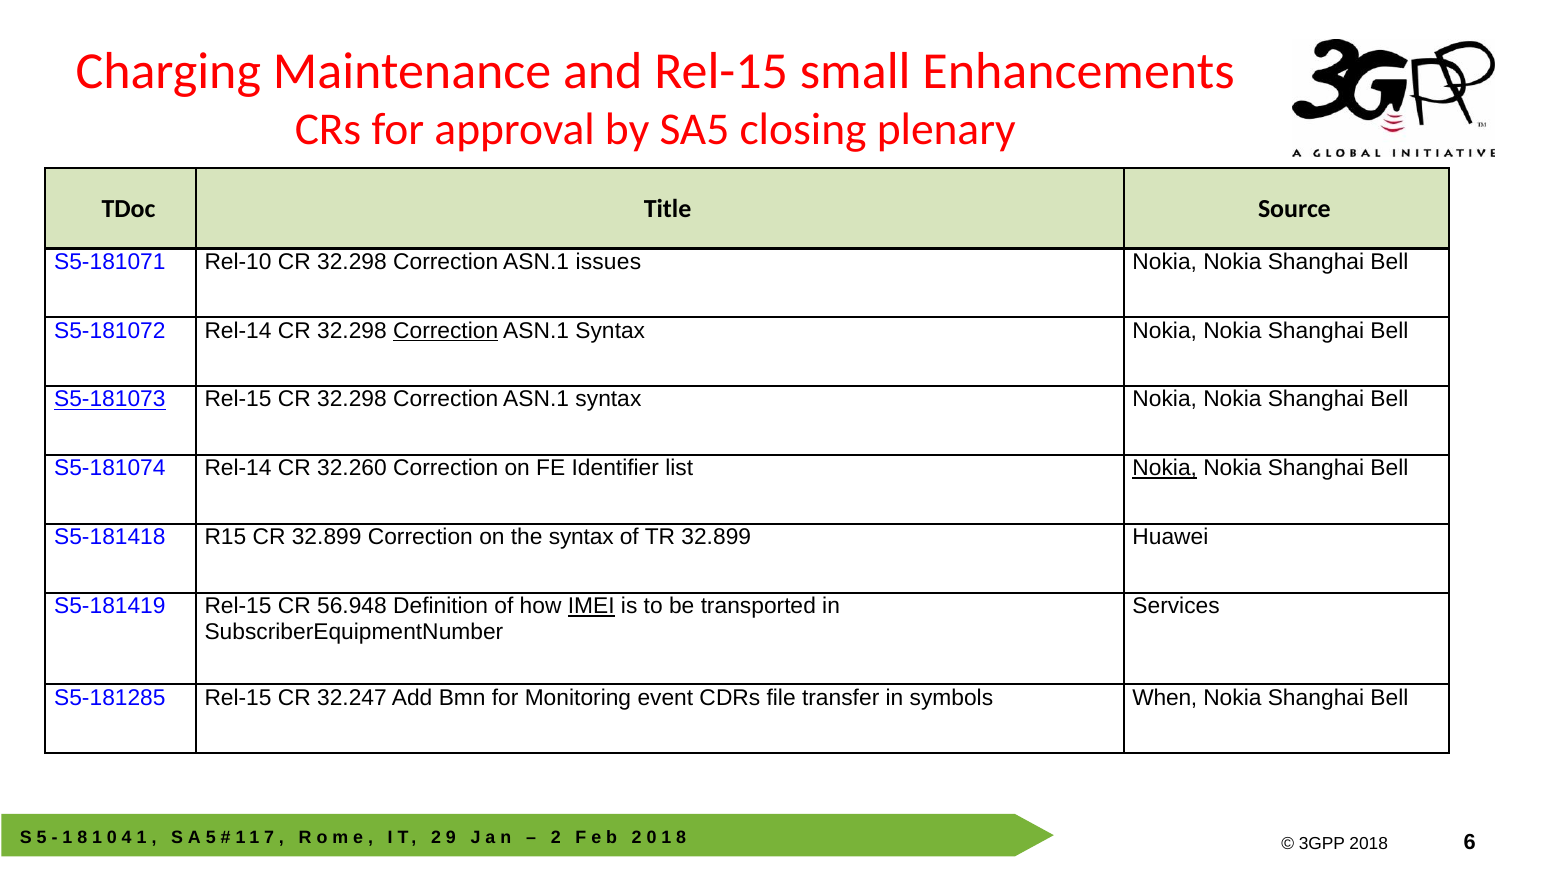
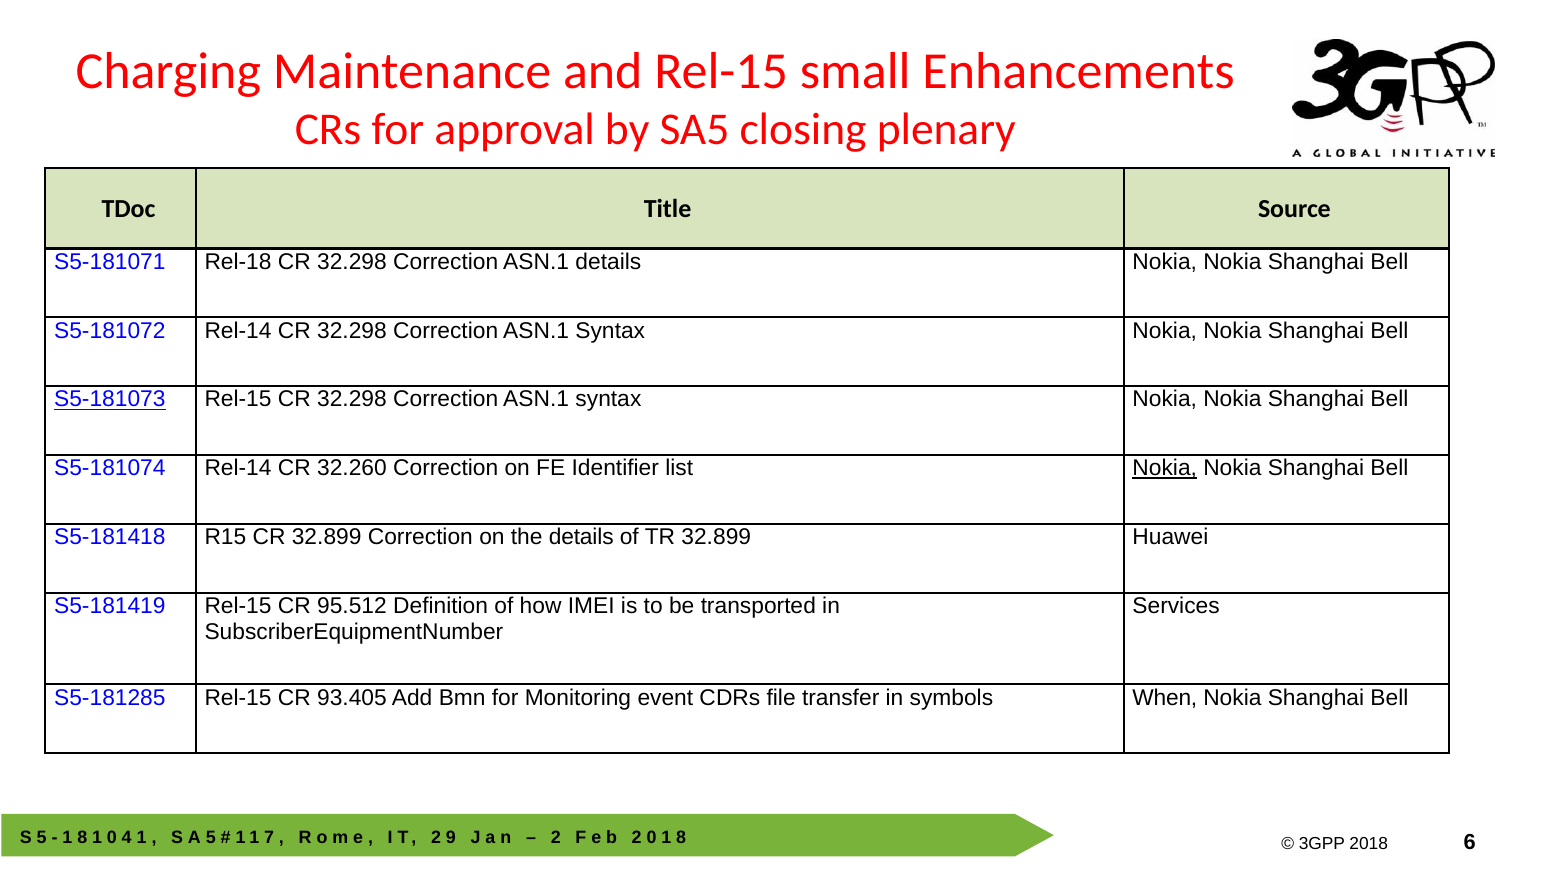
Rel-10: Rel-10 -> Rel-18
ASN.1 issues: issues -> details
Correction at (446, 331) underline: present -> none
the syntax: syntax -> details
56.948: 56.948 -> 95.512
IMEI underline: present -> none
32.247: 32.247 -> 93.405
